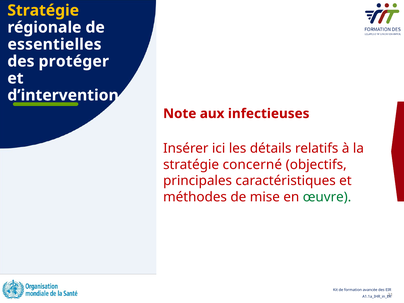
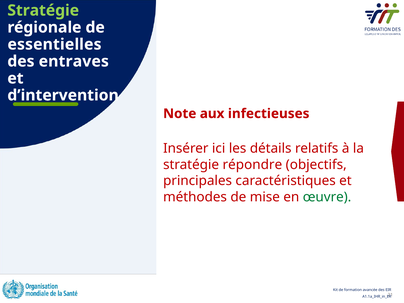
Stratégie at (43, 10) colour: yellow -> light green
protéger: protéger -> entraves
concerné: concerné -> répondre
